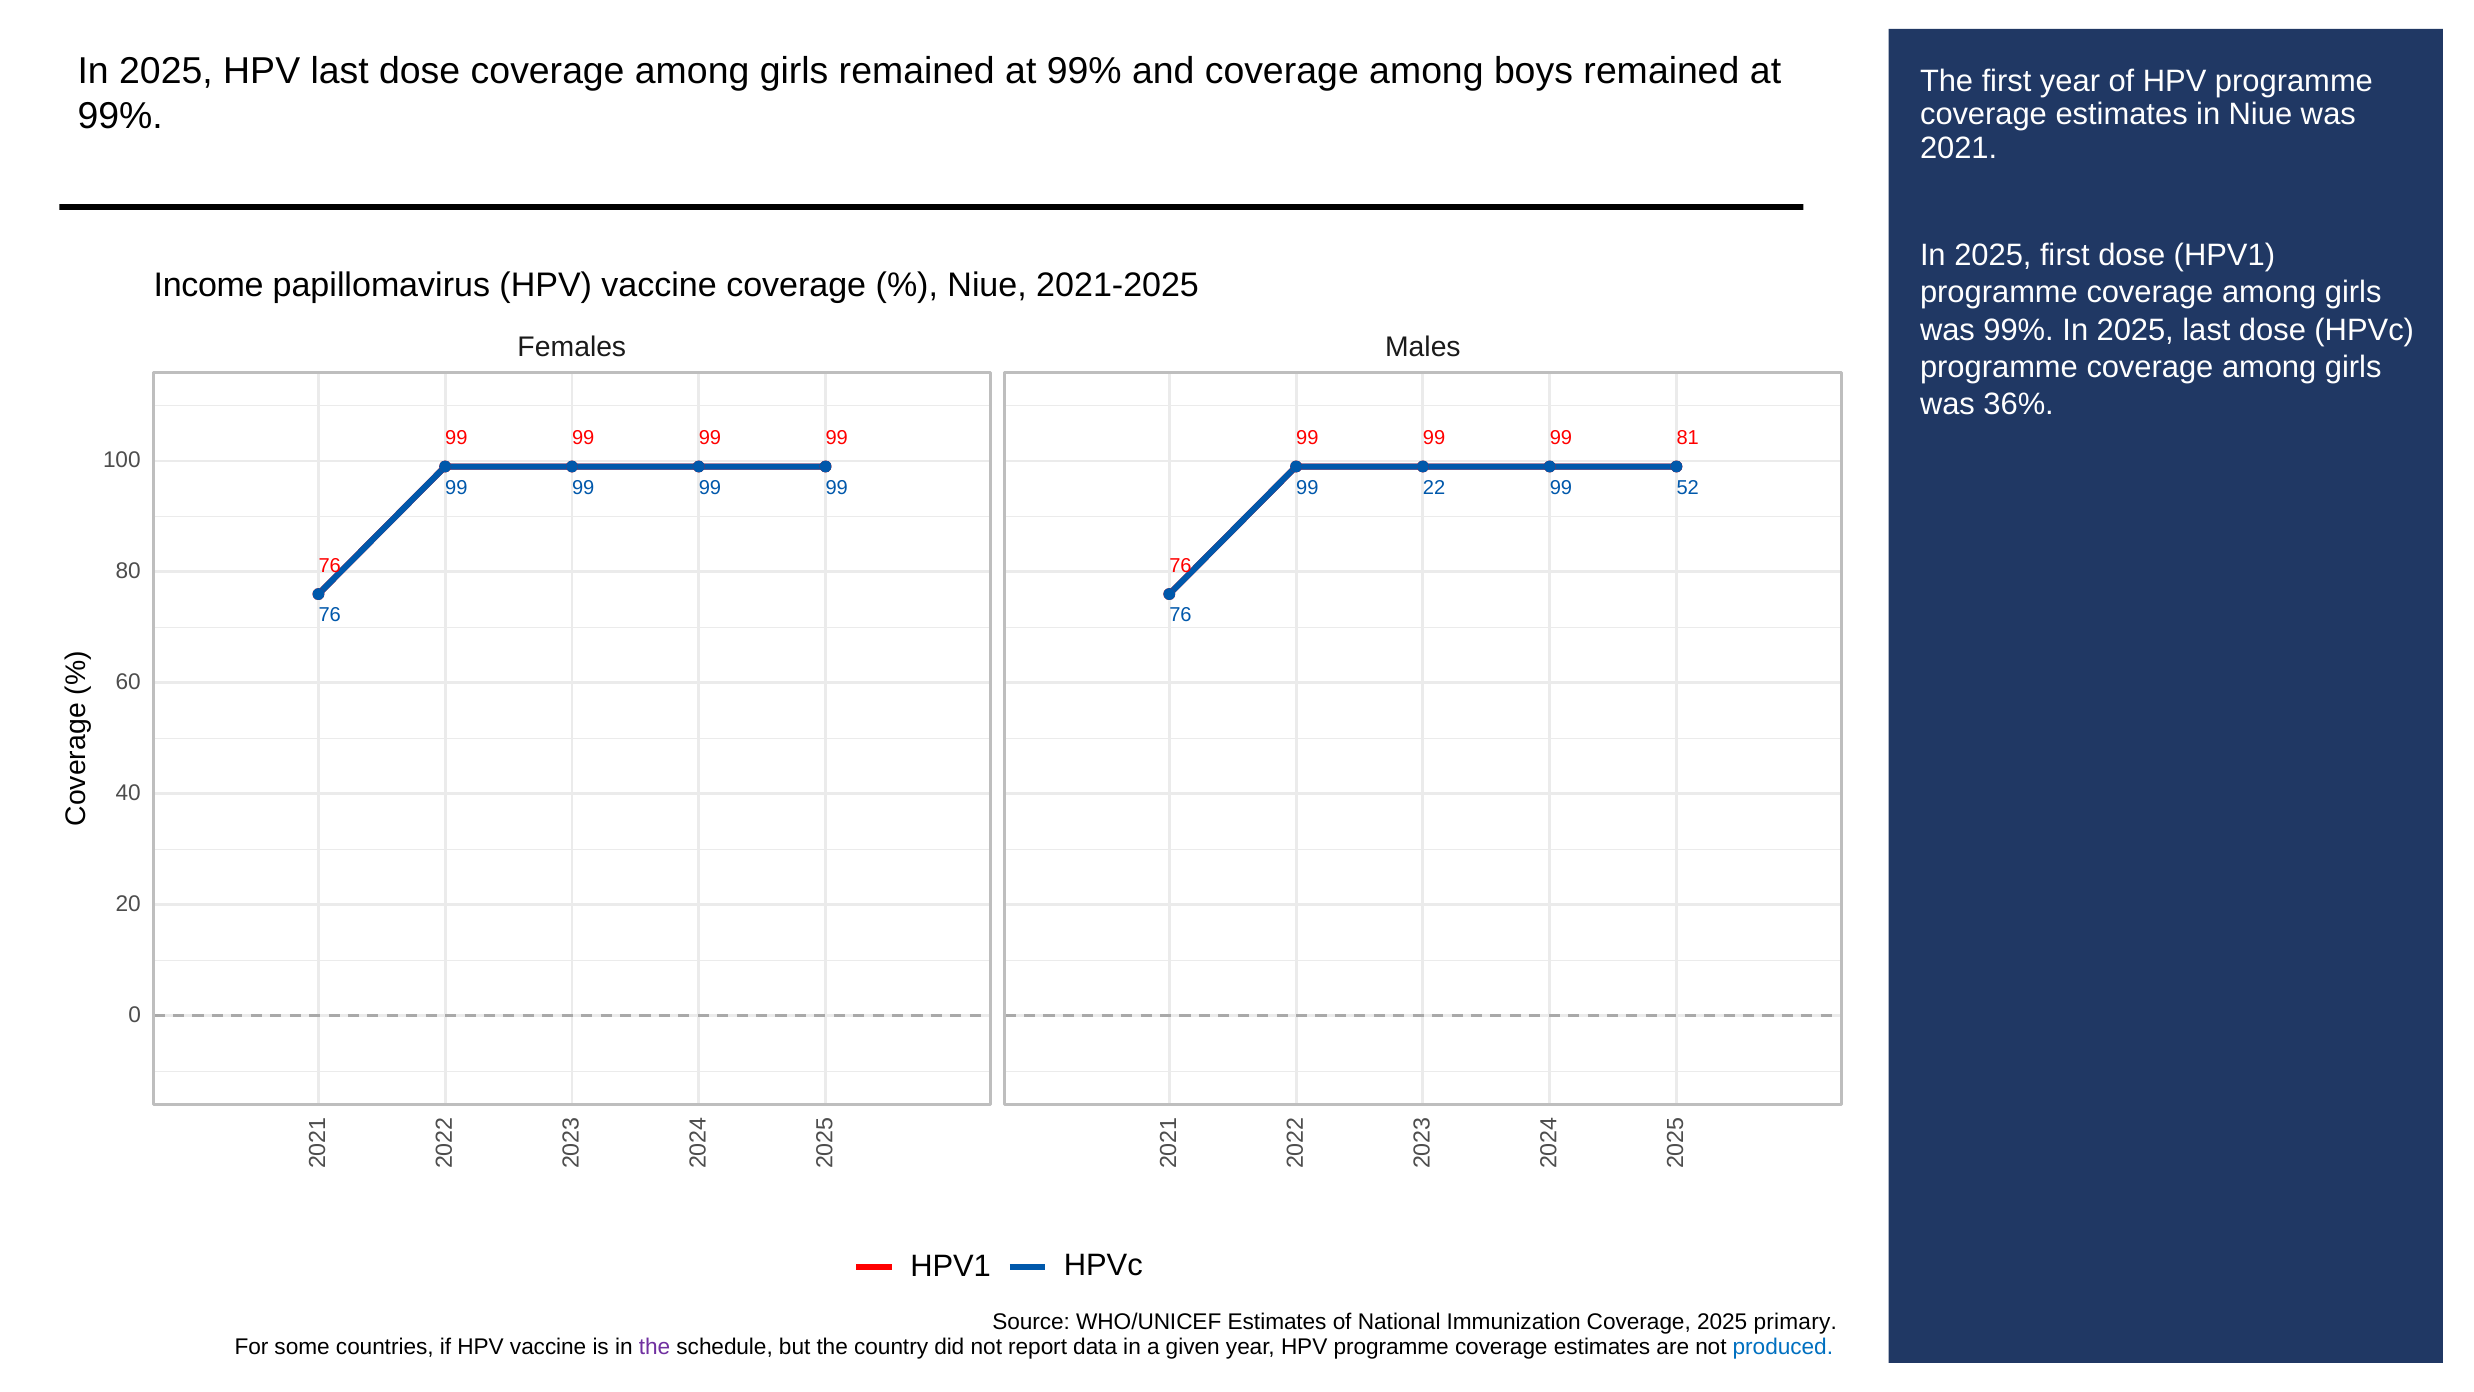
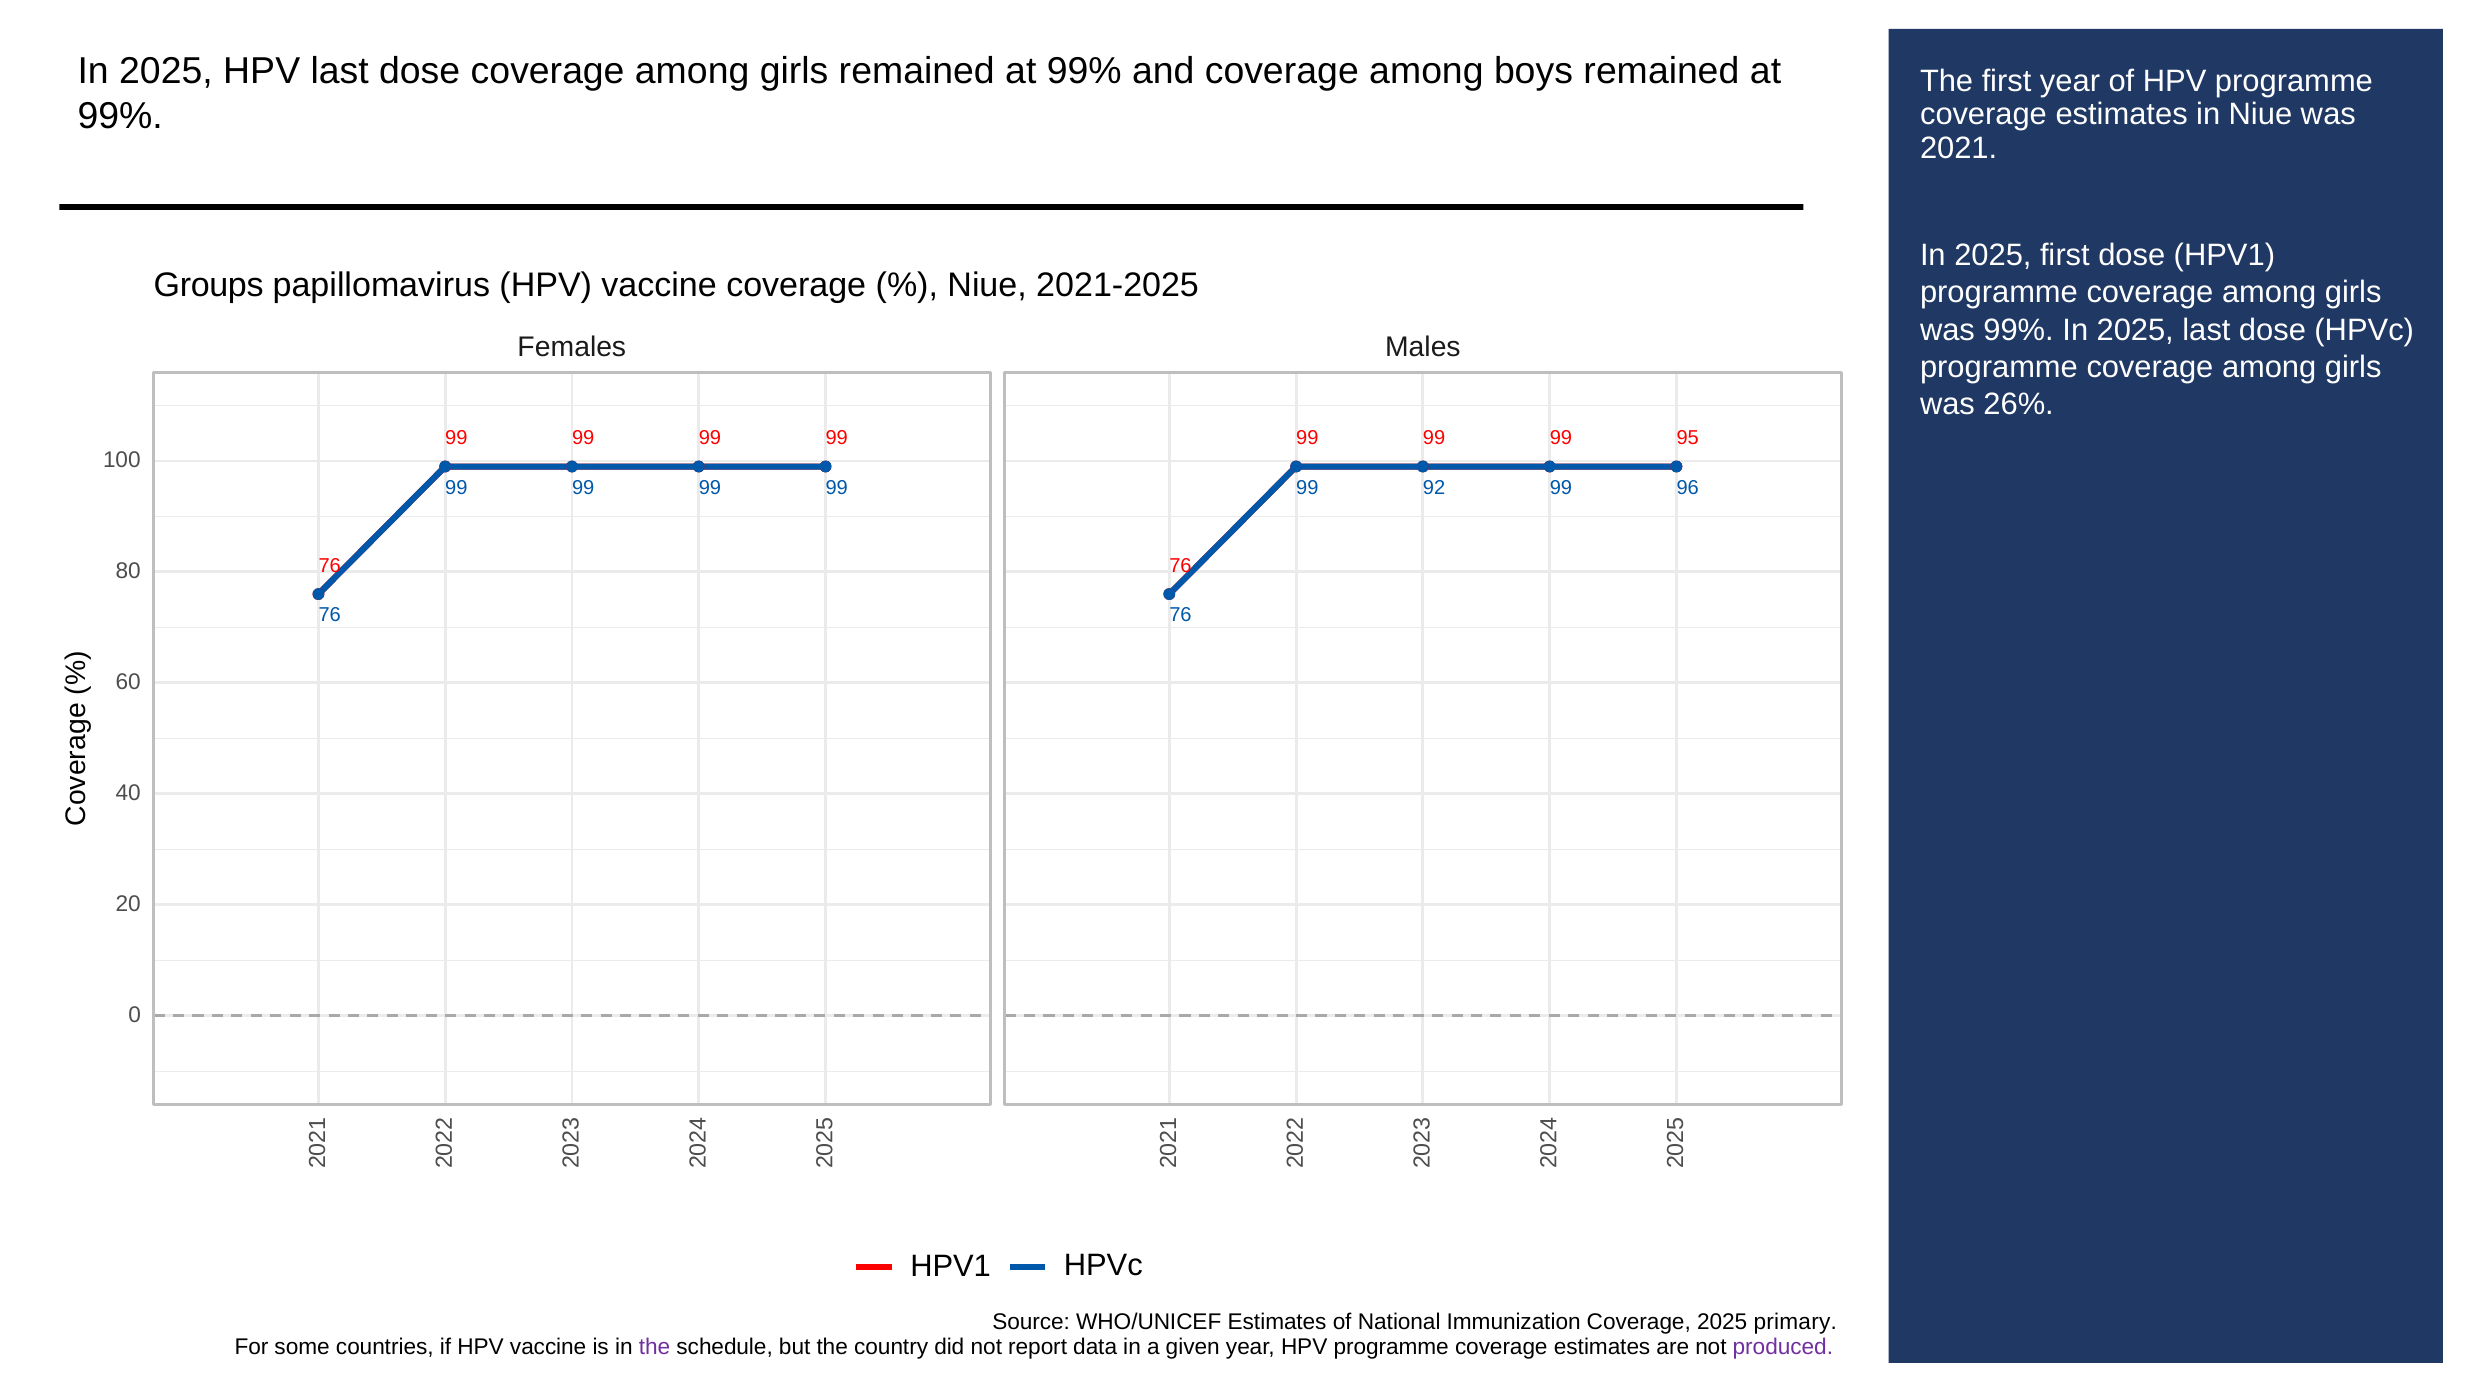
Income: Income -> Groups
36%: 36% -> 26%
81: 81 -> 95
22: 22 -> 92
52: 52 -> 96
produced colour: blue -> purple
